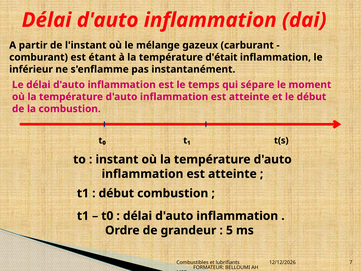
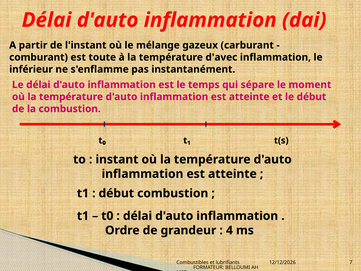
étant: étant -> toute
d'était: d'était -> d'avec
5: 5 -> 4
